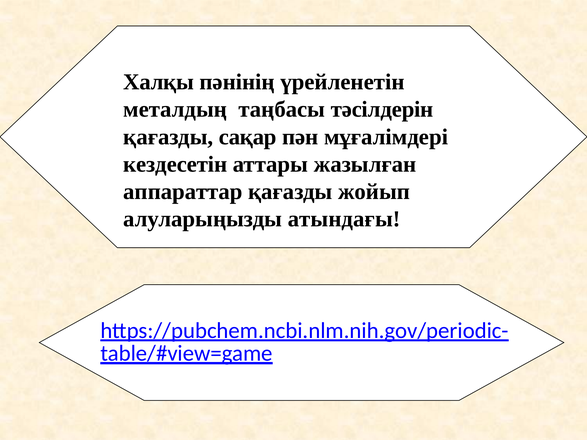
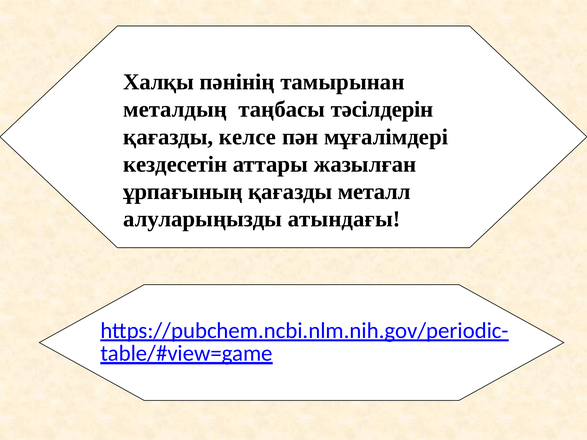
үрейленетін: үрейленетін -> тамырынан
сақар: сақар -> келсе
аппараттар: аппараттар -> ұрпағының
жойып: жойып -> металл
